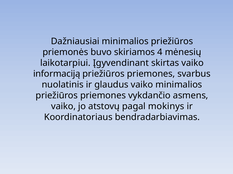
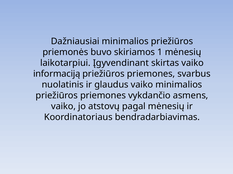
4: 4 -> 1
pagal mokinys: mokinys -> mėnesių
